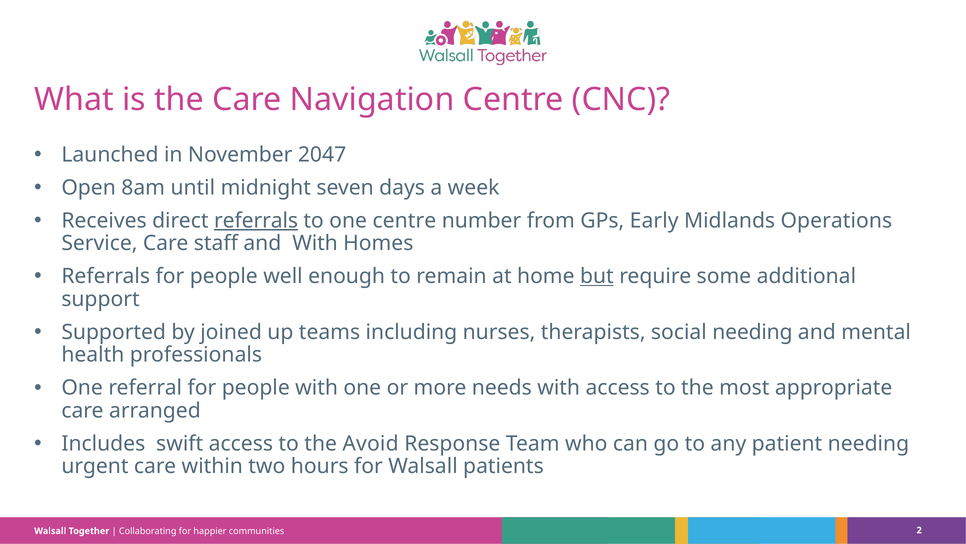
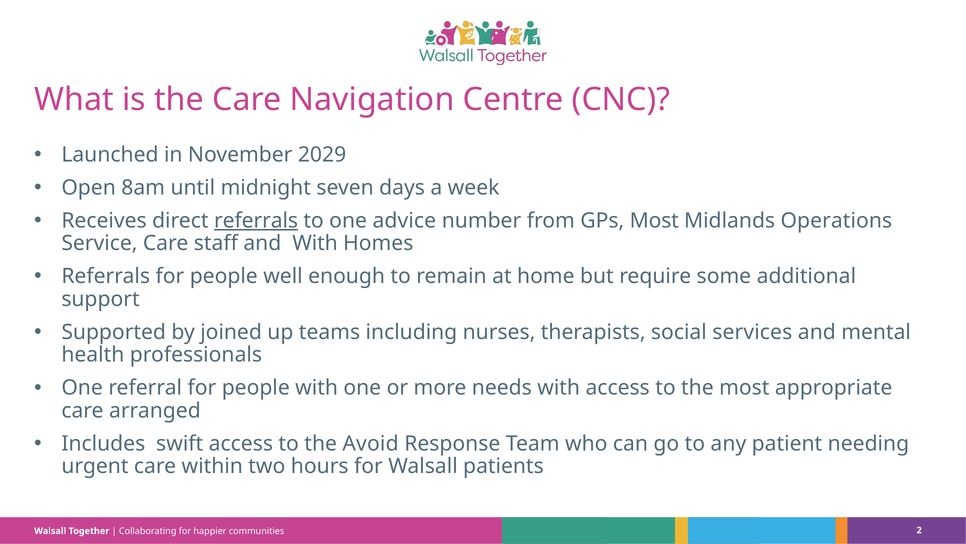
2047: 2047 -> 2029
one centre: centre -> advice
GPs Early: Early -> Most
but underline: present -> none
social needing: needing -> services
